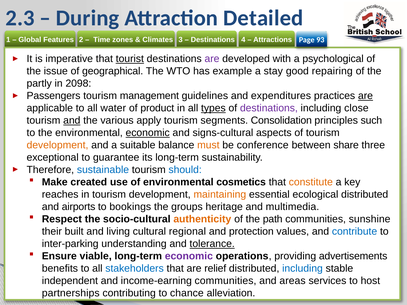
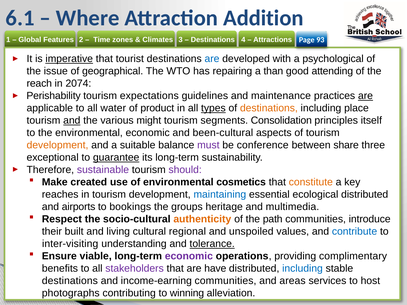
2.3: 2.3 -> 6.1
During: During -> Where
Detailed: Detailed -> Addition
imperative underline: none -> present
tourist underline: present -> none
are at (212, 59) colour: purple -> blue
example: example -> repairing
stay: stay -> than
repairing: repairing -> attending
partly: partly -> reach
2098: 2098 -> 2074
Passengers: Passengers -> Perishability
management: management -> expectations
expenditures: expenditures -> maintenance
destinations at (269, 108) colour: purple -> orange
close: close -> place
apply: apply -> might
such: such -> itself
economic at (148, 133) underline: present -> none
signs-cultural: signs-cultural -> been-cultural
must colour: orange -> purple
guarantee underline: none -> present
sustainable colour: blue -> purple
should colour: blue -> purple
maintaining colour: orange -> blue
sunshine: sunshine -> introduce
protection: protection -> unspoiled
inter-parking: inter-parking -> inter-visiting
advertisements: advertisements -> complimentary
stakeholders colour: blue -> purple
relief: relief -> have
independent at (70, 281): independent -> destinations
partnerships: partnerships -> photographs
chance: chance -> winning
